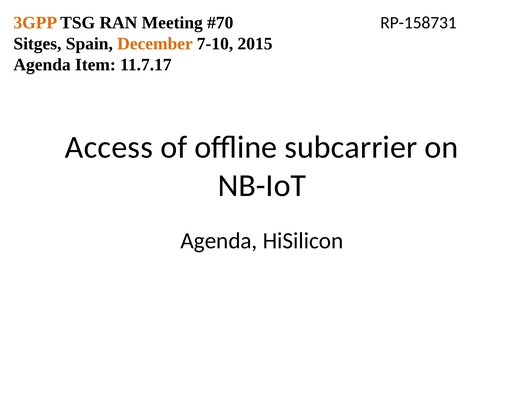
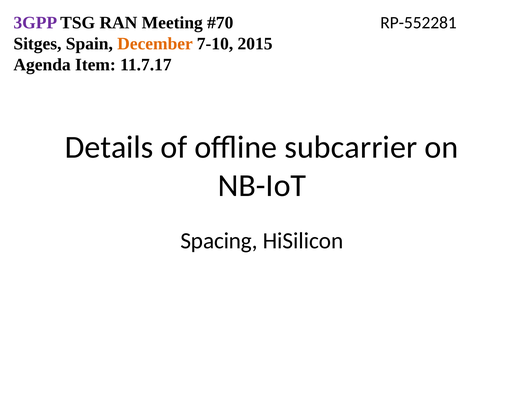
3GPP colour: orange -> purple
RP-158731: RP-158731 -> RP-552281
Access: Access -> Details
Agenda at (219, 241): Agenda -> Spacing
